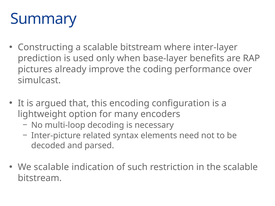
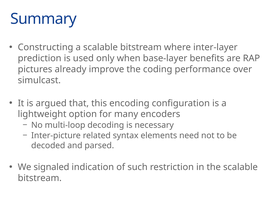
We scalable: scalable -> signaled
